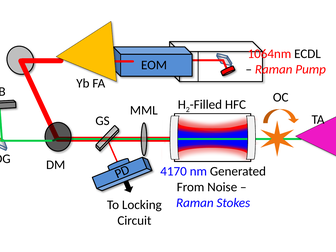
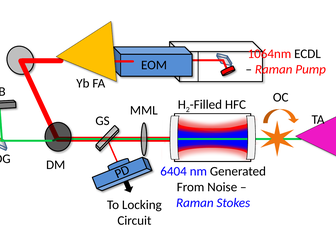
4170: 4170 -> 6404
